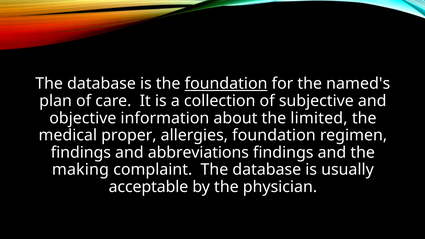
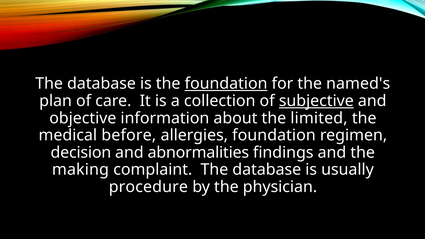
subjective underline: none -> present
proper: proper -> before
findings at (81, 153): findings -> decision
abbreviations: abbreviations -> abnormalities
acceptable: acceptable -> procedure
